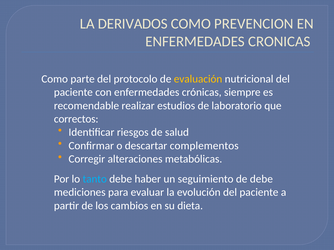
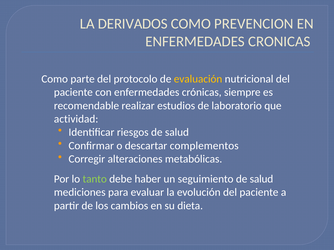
correctos: correctos -> actividad
tanto colour: light blue -> light green
seguimiento de debe: debe -> salud
